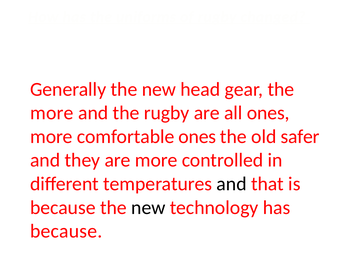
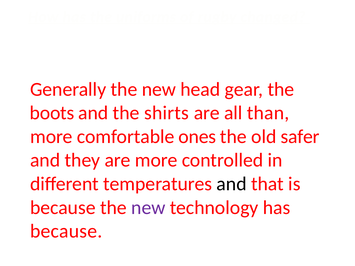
more at (52, 113): more -> boots
the rugby: rugby -> shirts
all ones: ones -> than
new at (148, 208) colour: black -> purple
